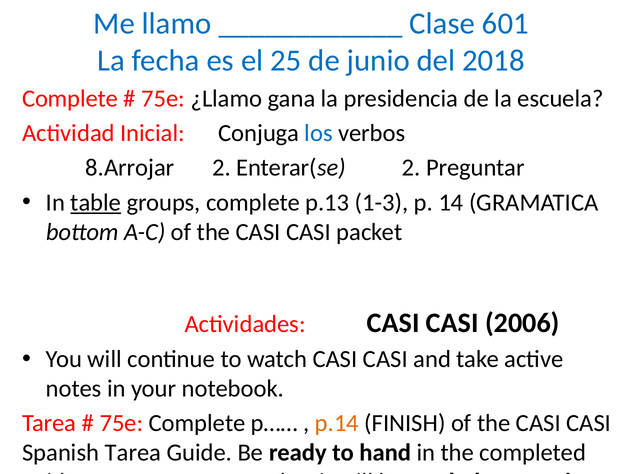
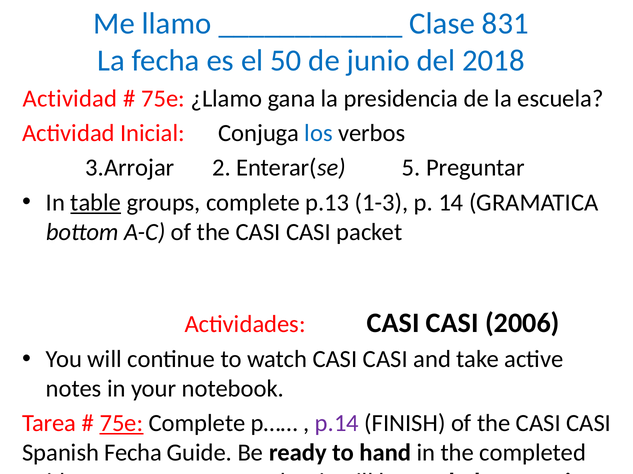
601: 601 -> 831
25: 25 -> 50
Complete at (70, 99): Complete -> Actividad
8.Arrojar: 8.Arrojar -> 3.Arrojar
Enterar(se 2: 2 -> 5
75e at (121, 424) underline: none -> present
p.14 colour: orange -> purple
Spanish Tarea: Tarea -> Fecha
